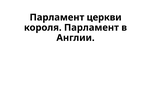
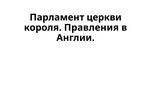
короля Парламент: Парламент -> Правления
